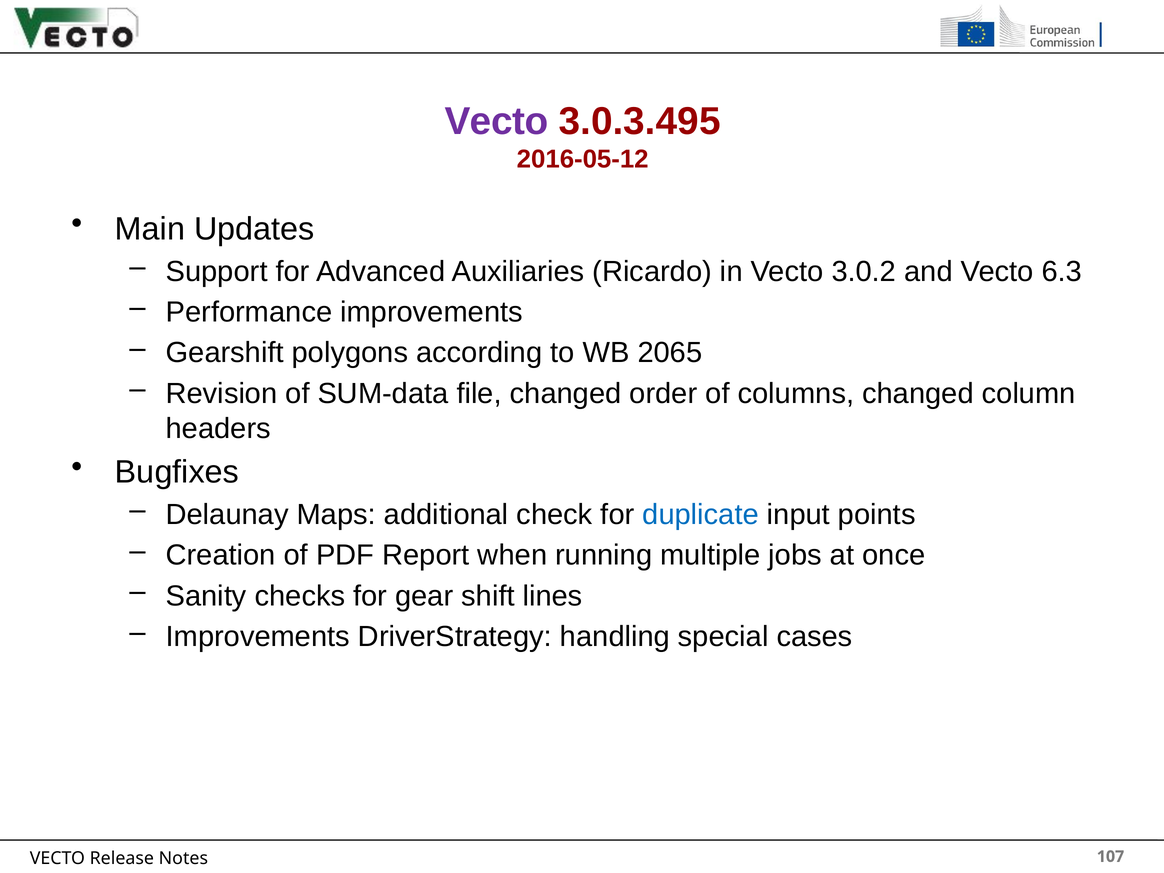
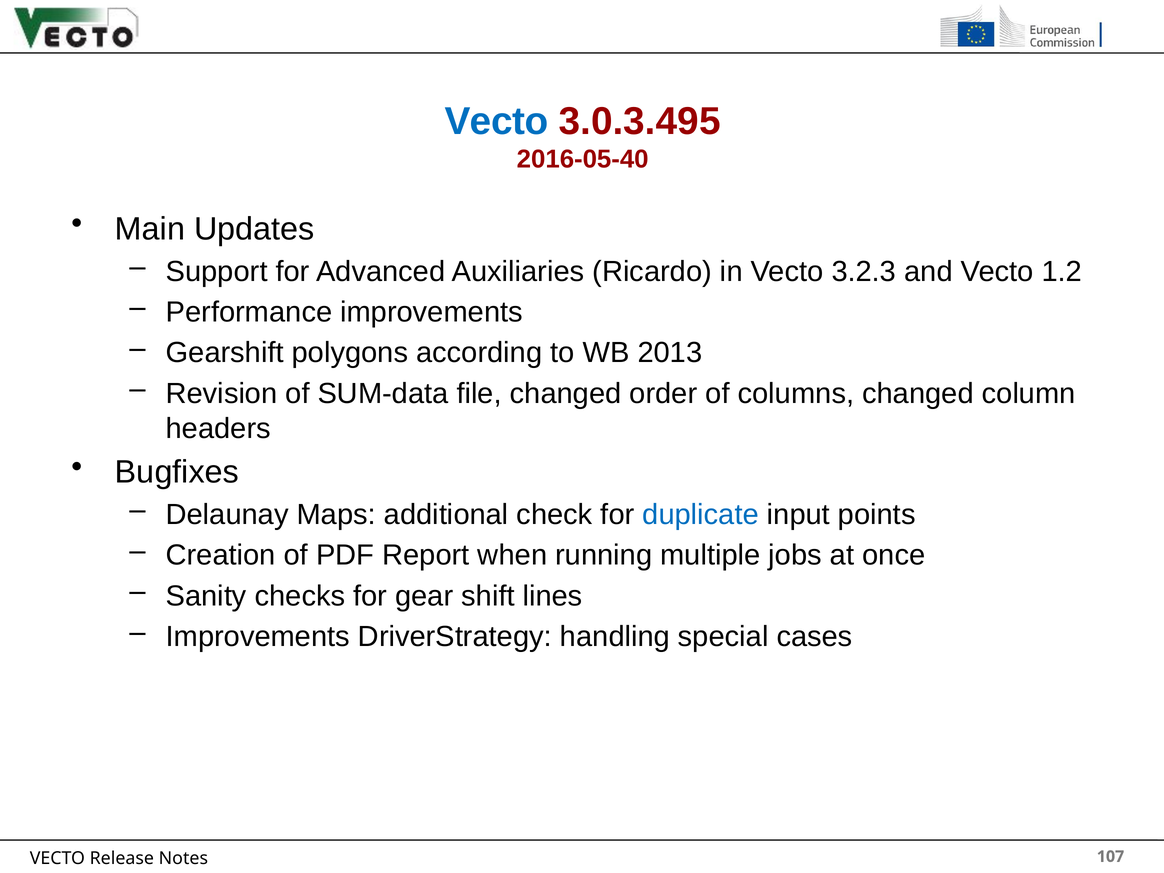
Vecto at (497, 121) colour: purple -> blue
2016-05-12: 2016-05-12 -> 2016-05-40
3.0.2: 3.0.2 -> 3.2.3
6.3: 6.3 -> 1.2
2065: 2065 -> 2013
